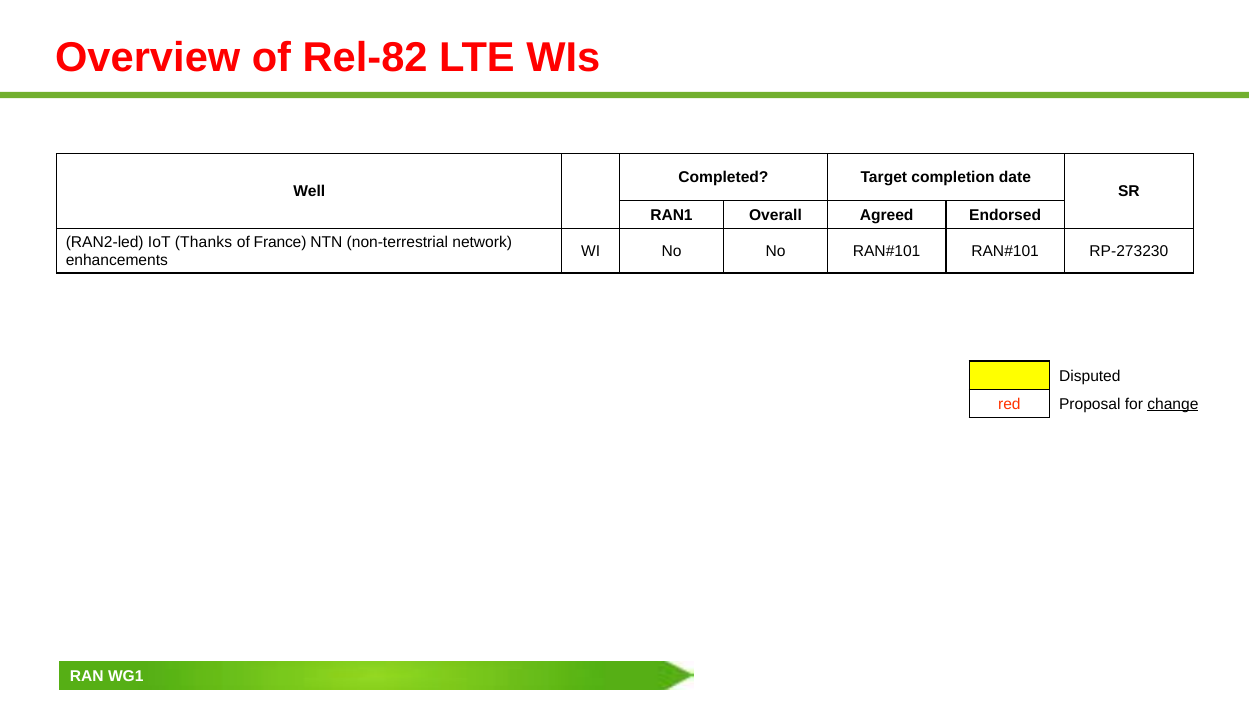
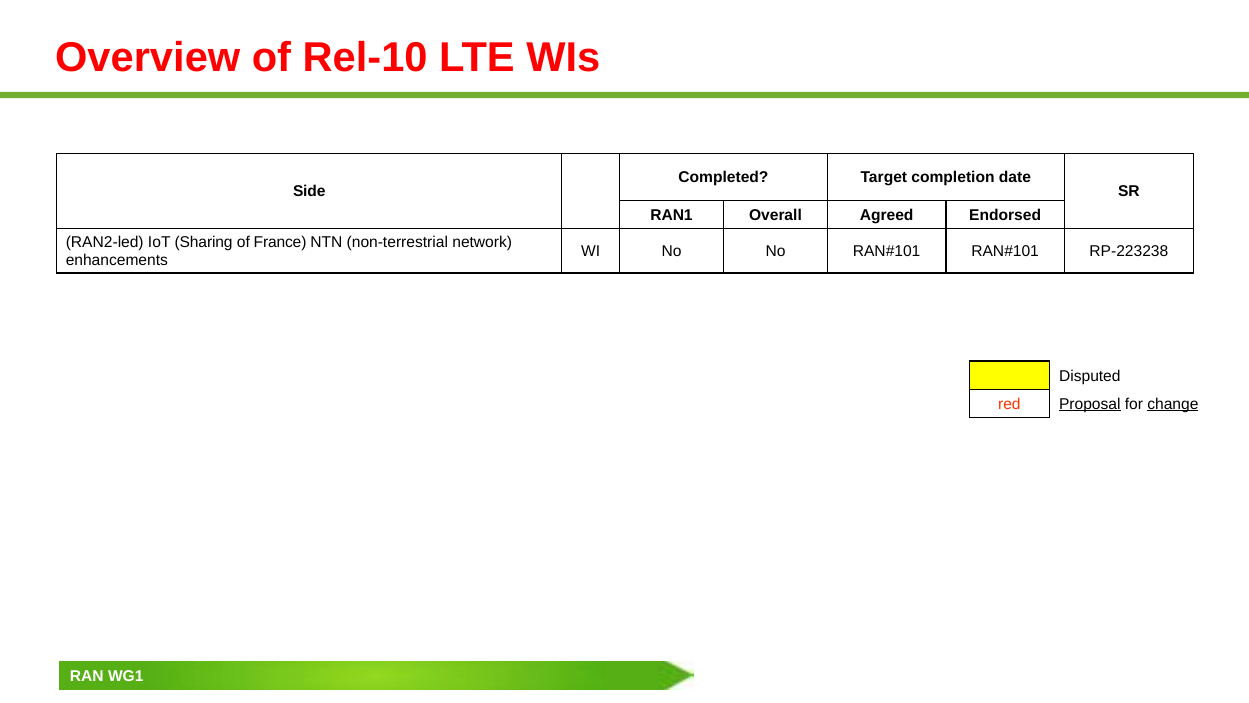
Rel-82: Rel-82 -> Rel-10
Well: Well -> Side
Thanks: Thanks -> Sharing
RP-273230: RP-273230 -> RP-223238
Proposal underline: none -> present
